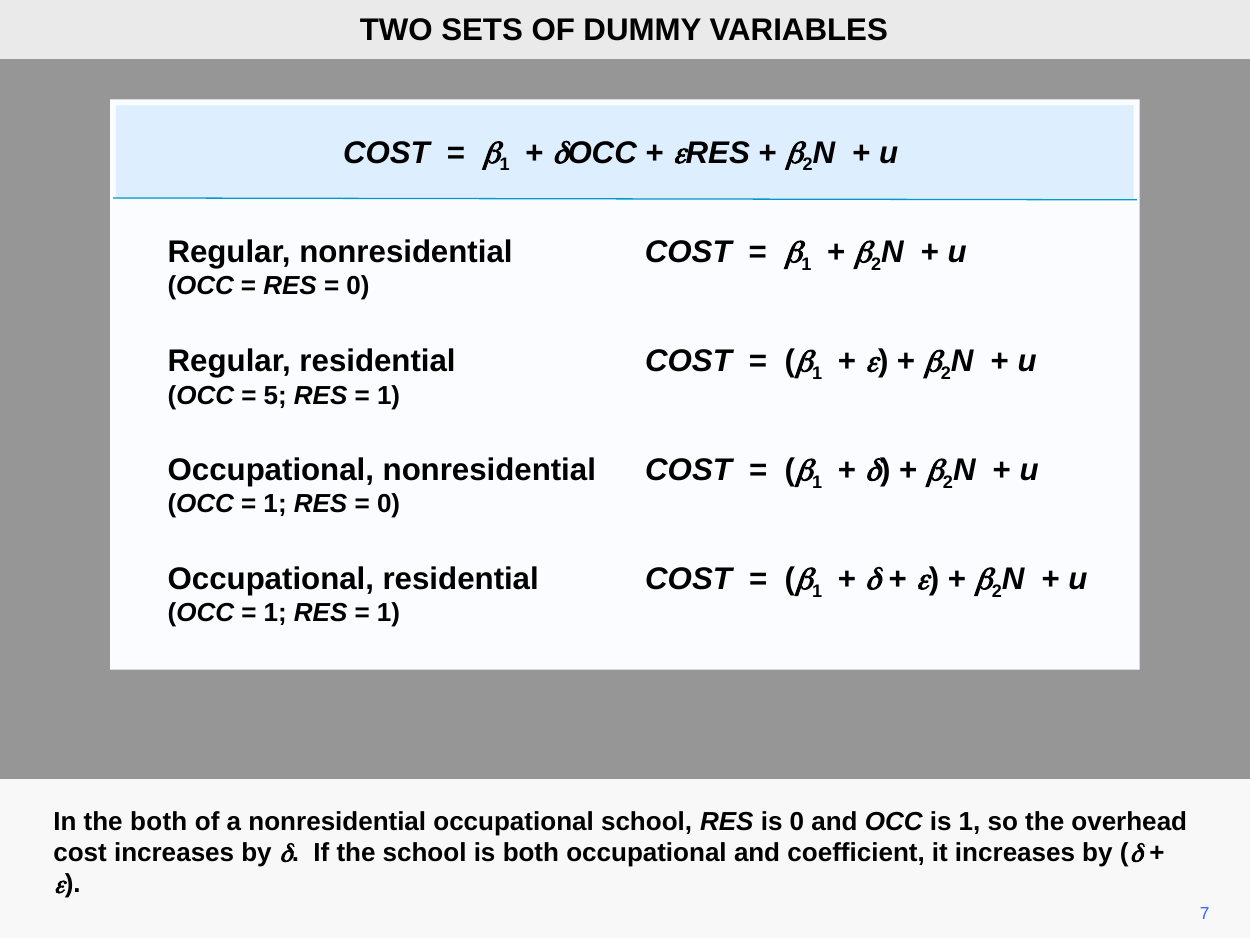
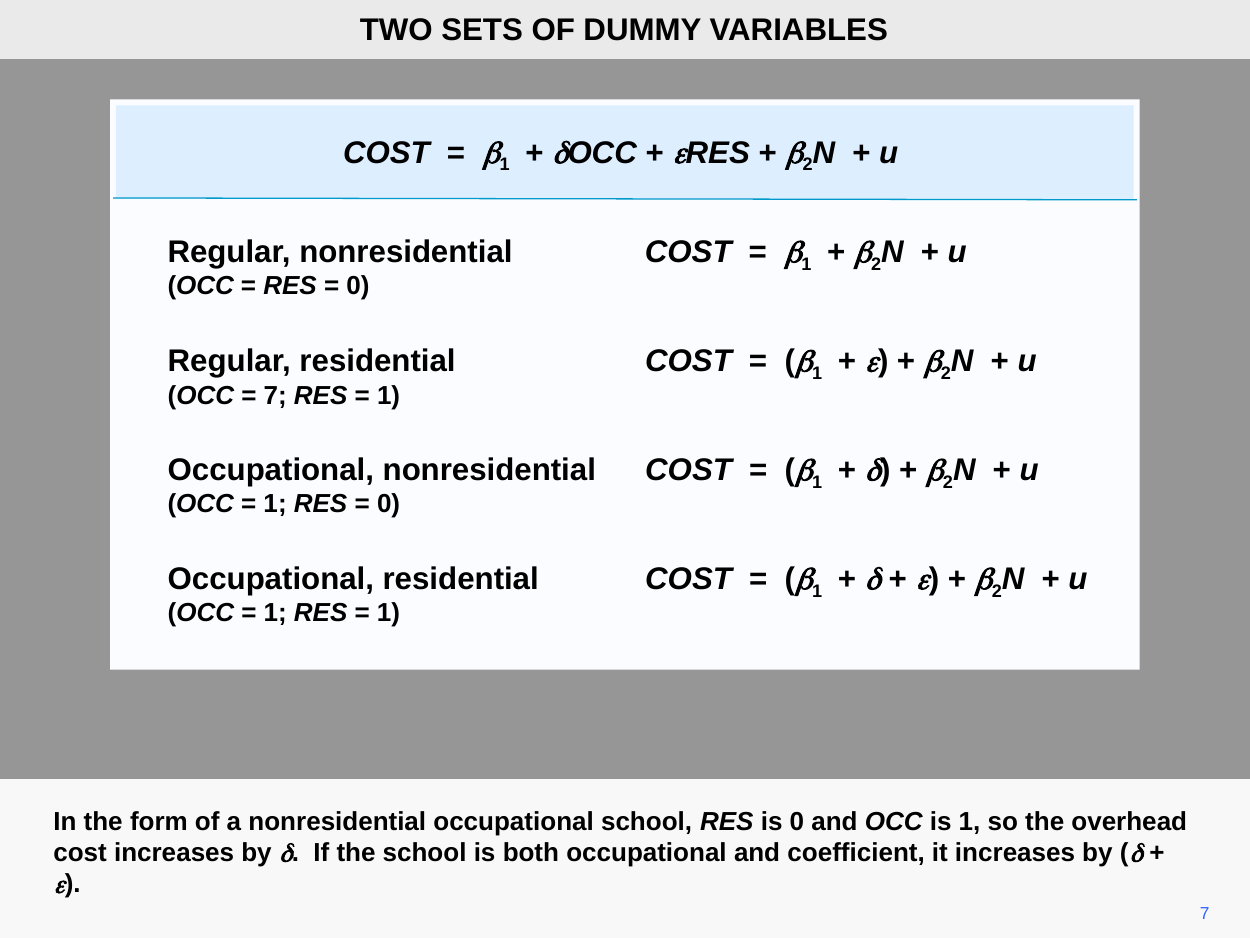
5 at (275, 395): 5 -> 7
the both: both -> form
